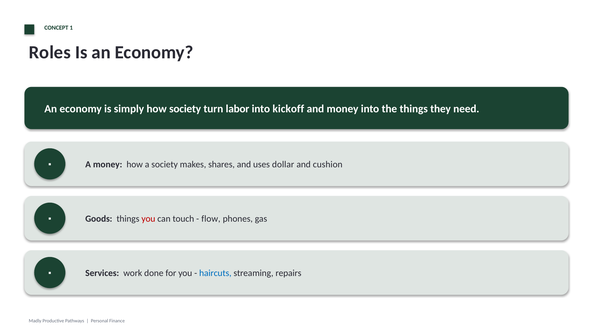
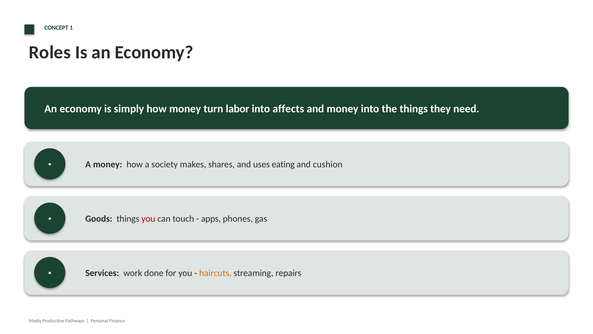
how society: society -> money
kickoff: kickoff -> affects
dollar: dollar -> eating
flow: flow -> apps
haircuts colour: blue -> orange
